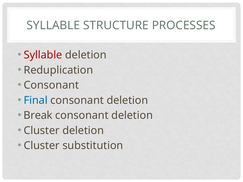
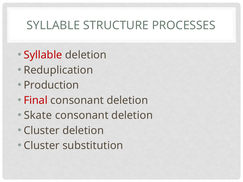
Consonant at (51, 85): Consonant -> Production
Final colour: blue -> red
Break: Break -> Skate
